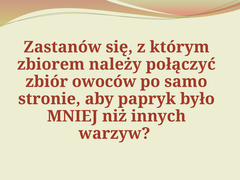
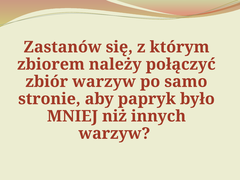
zbiór owoców: owoców -> warzyw
